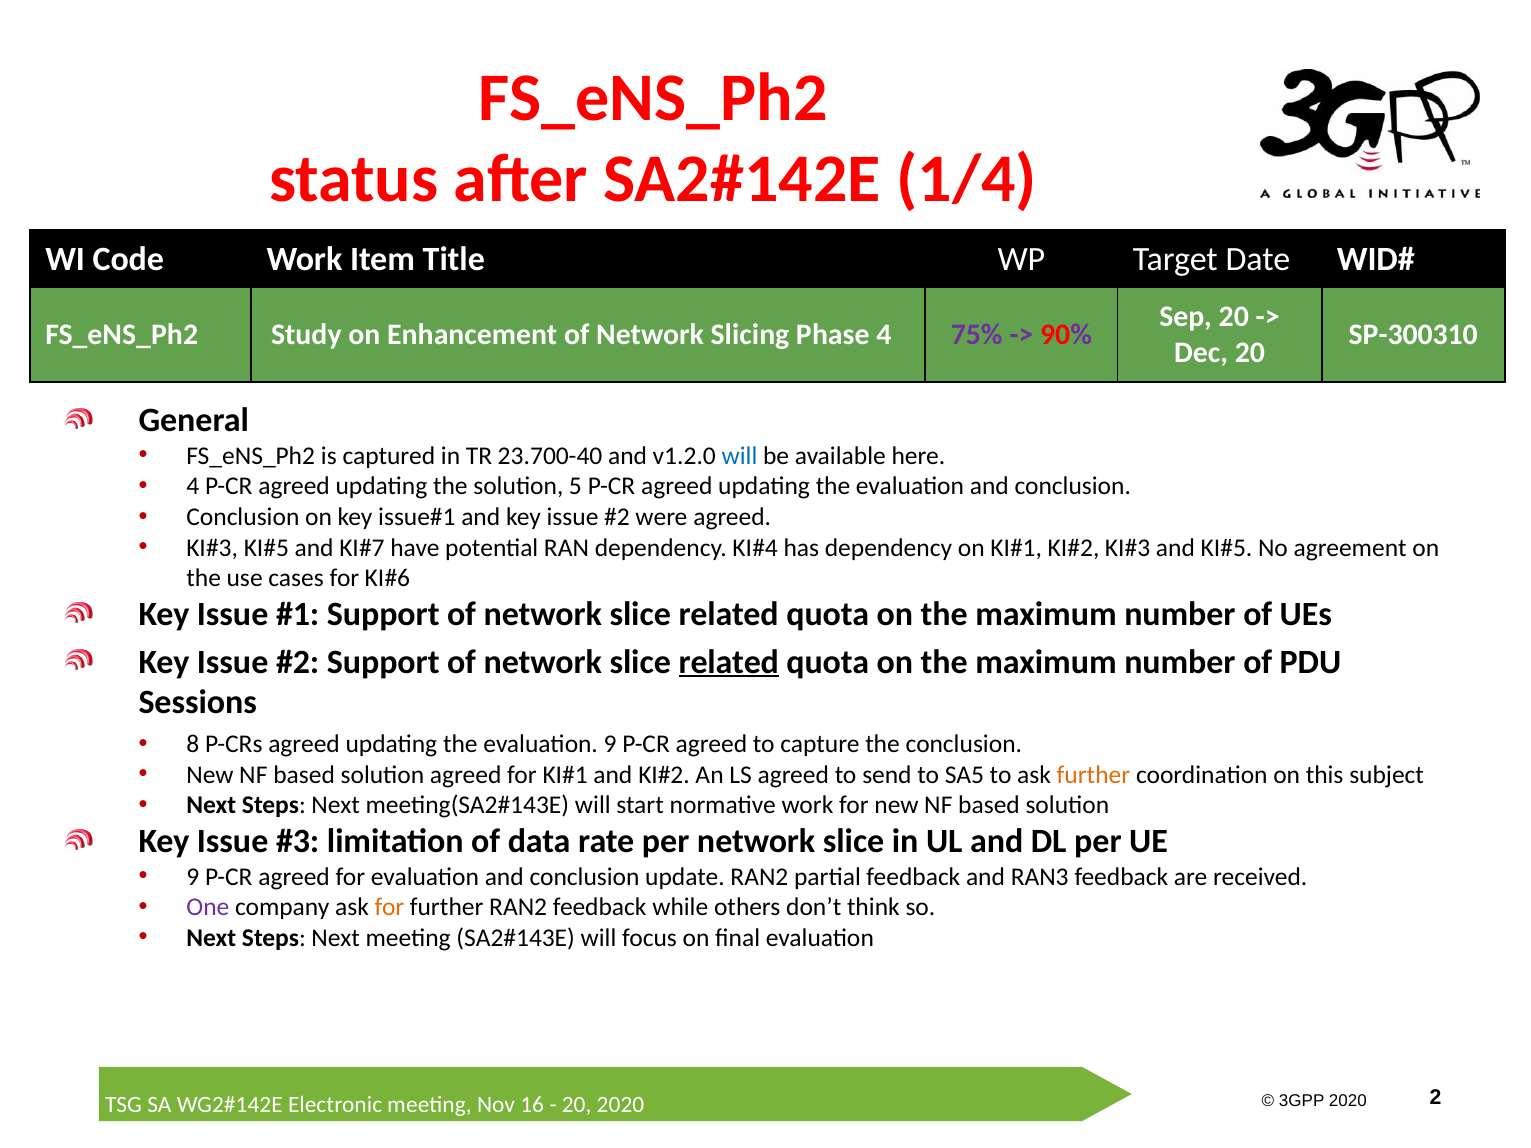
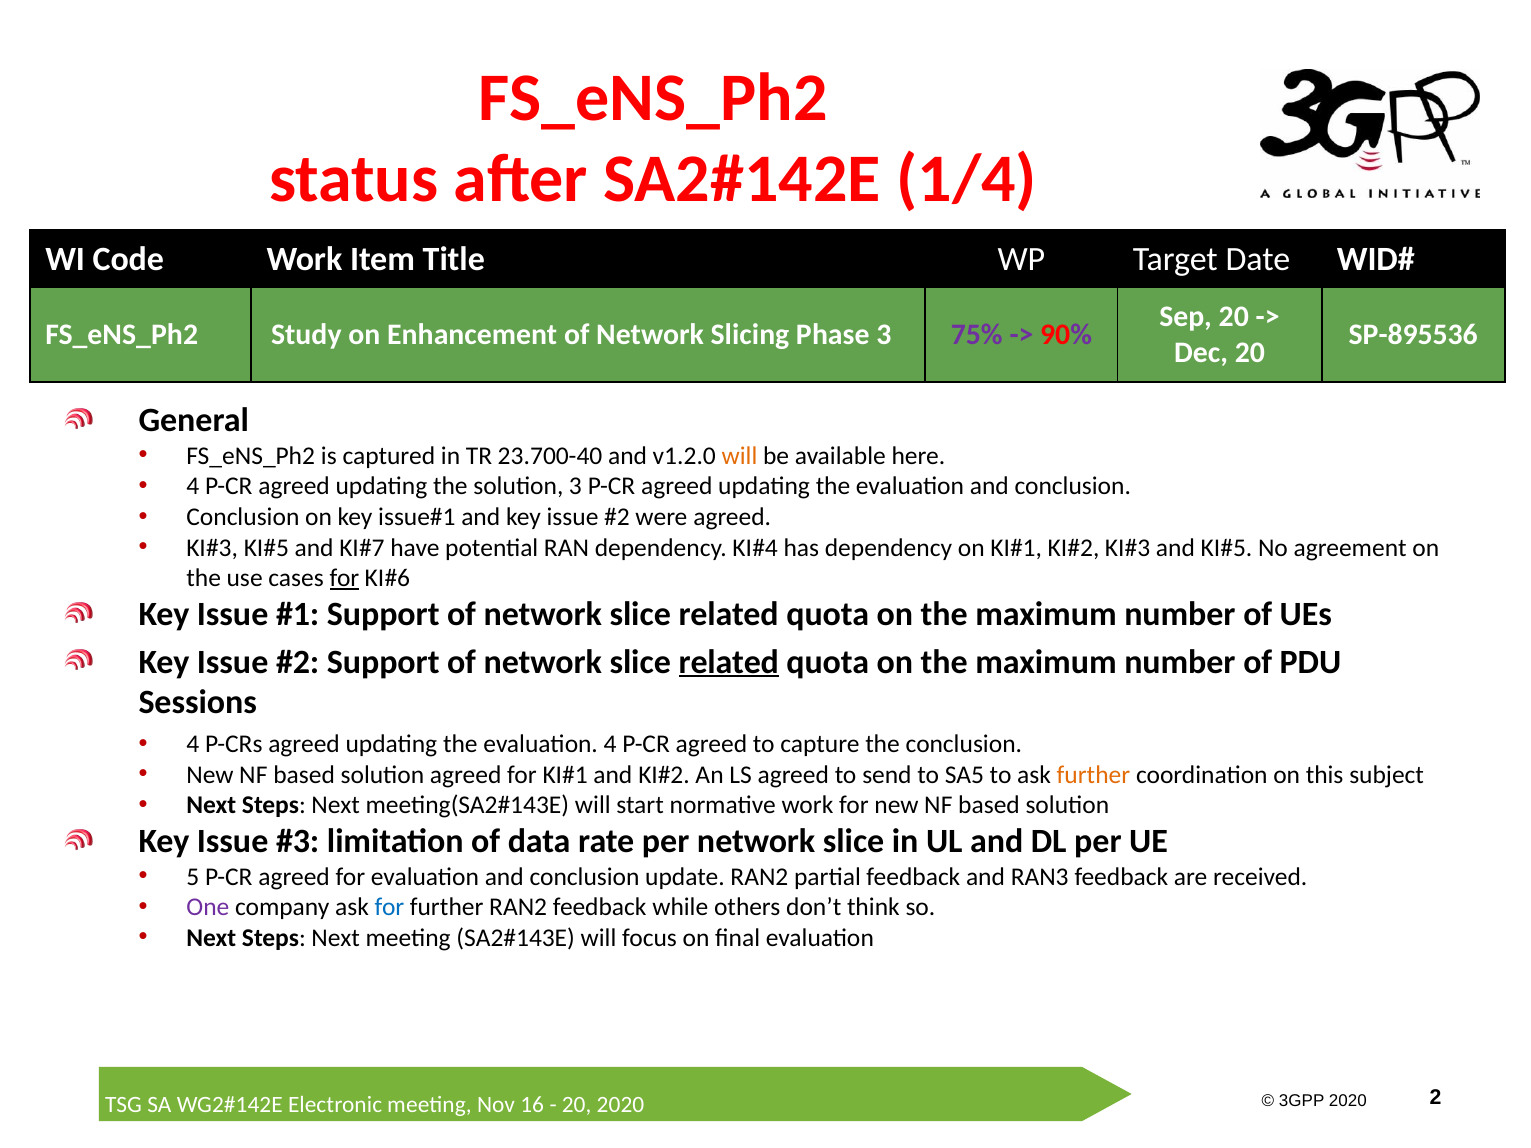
Phase 4: 4 -> 3
SP-300310: SP-300310 -> SP-895536
will at (740, 456) colour: blue -> orange
solution 5: 5 -> 3
for at (344, 578) underline: none -> present
8 at (193, 744): 8 -> 4
evaluation 9: 9 -> 4
9 at (193, 877): 9 -> 5
for at (390, 908) colour: orange -> blue
